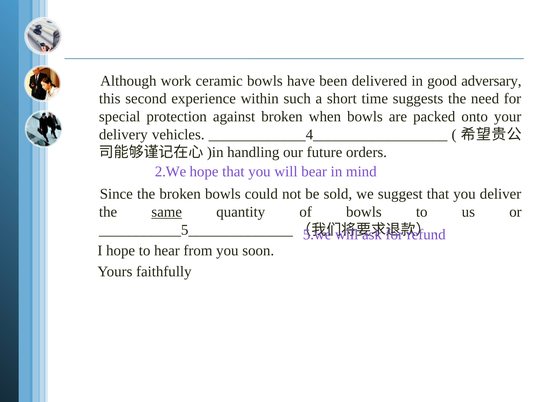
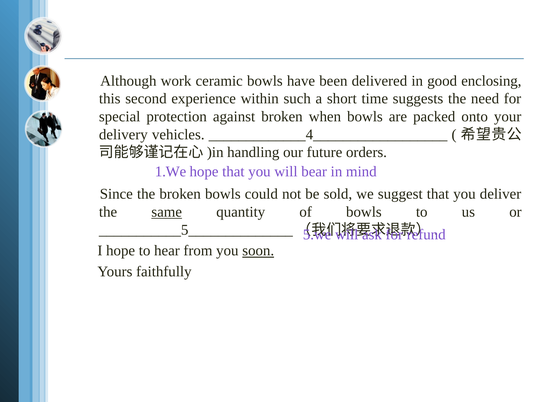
adversary: adversary -> enclosing
2.We: 2.We -> 1.We
soon underline: none -> present
